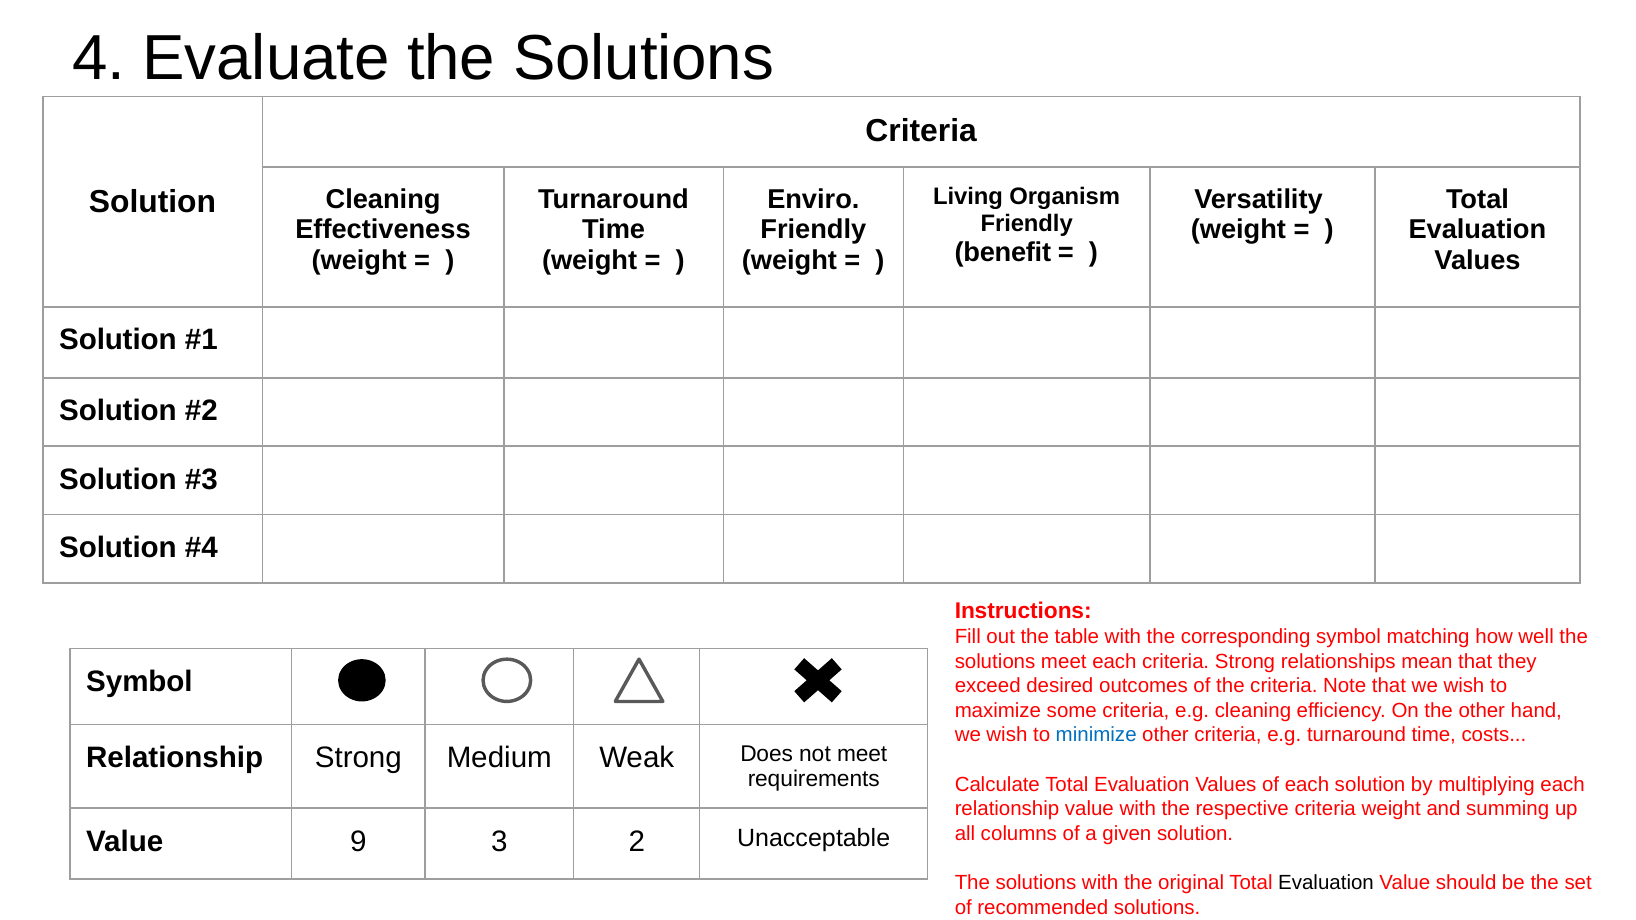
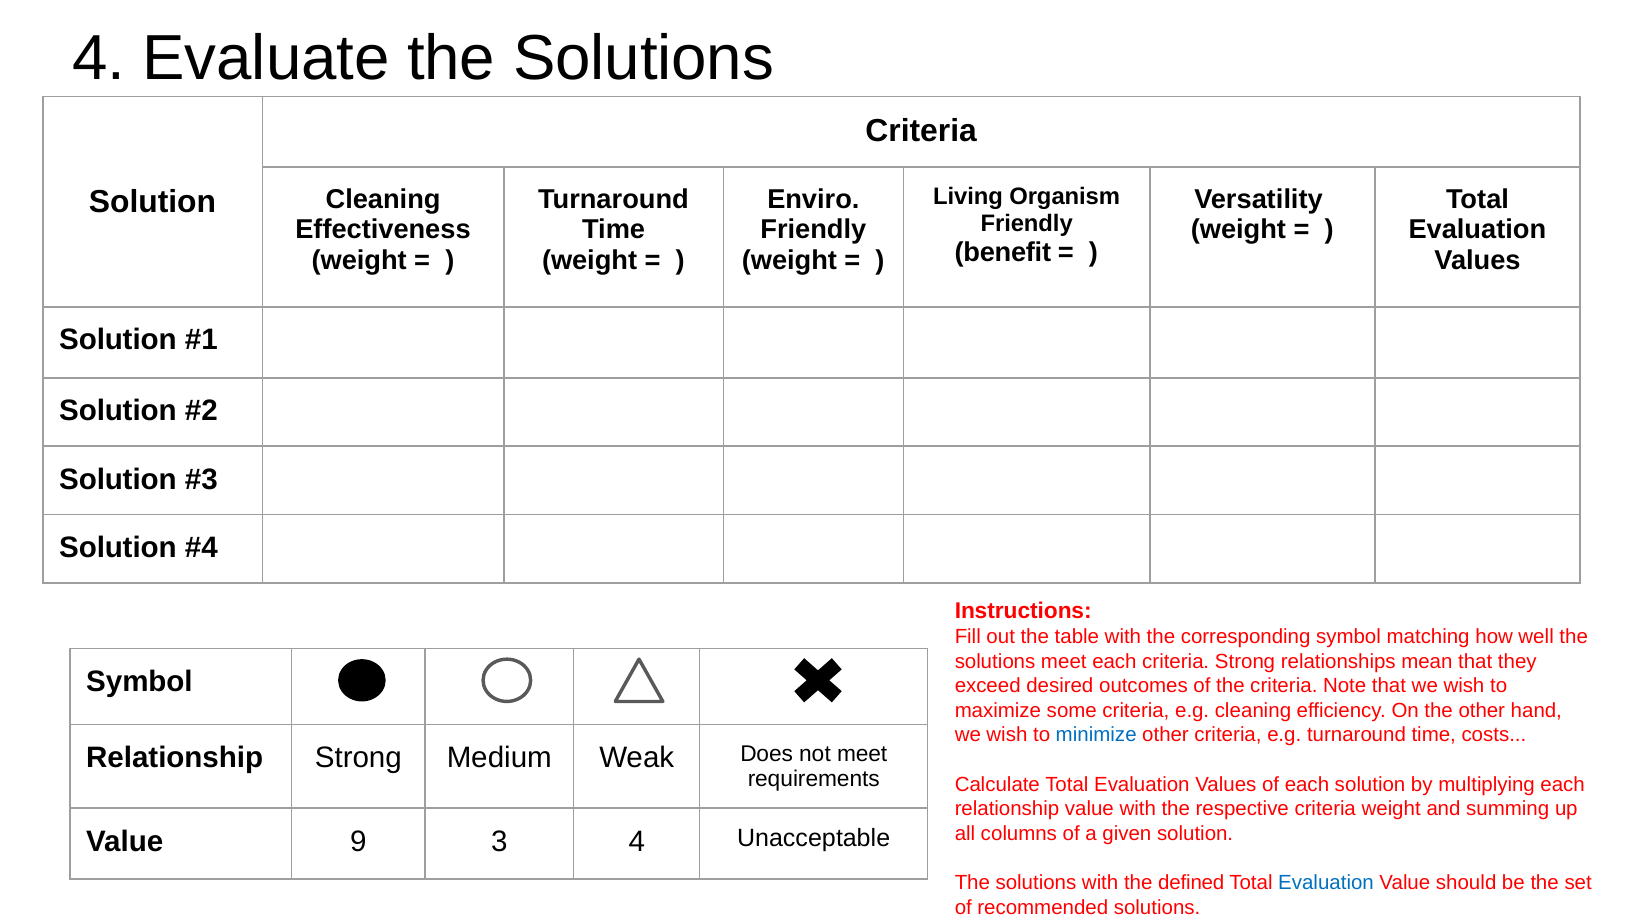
3 2: 2 -> 4
original: original -> defined
Evaluation at (1326, 883) colour: black -> blue
